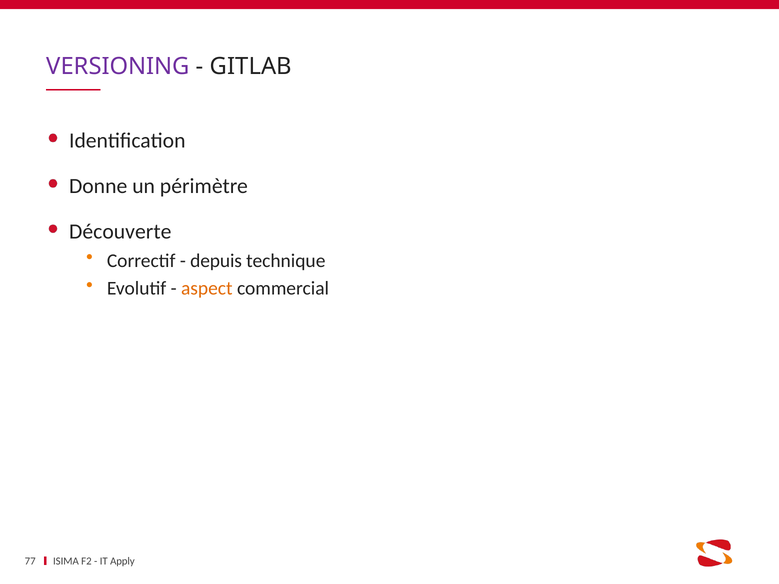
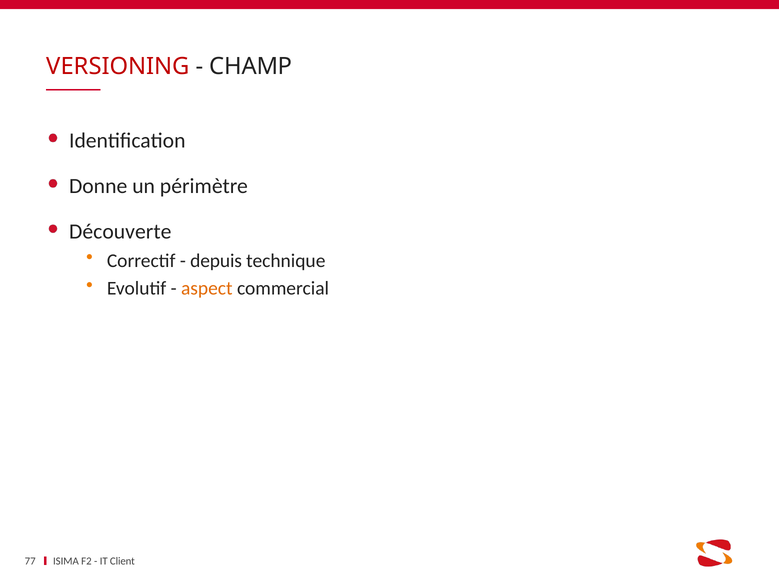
VERSIONING colour: purple -> red
GITLAB: GITLAB -> CHAMP
Apply: Apply -> Client
